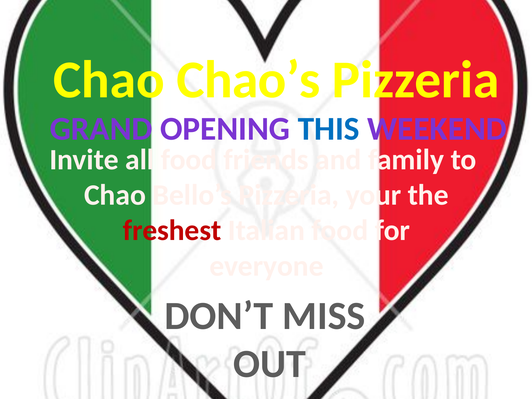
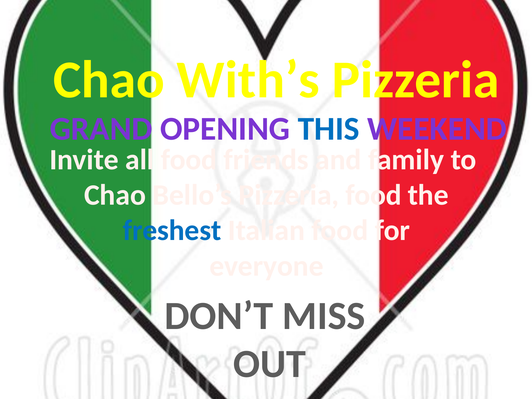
Chao’s: Chao’s -> With’s
Pizzeria your: your -> food
freshest colour: red -> blue
